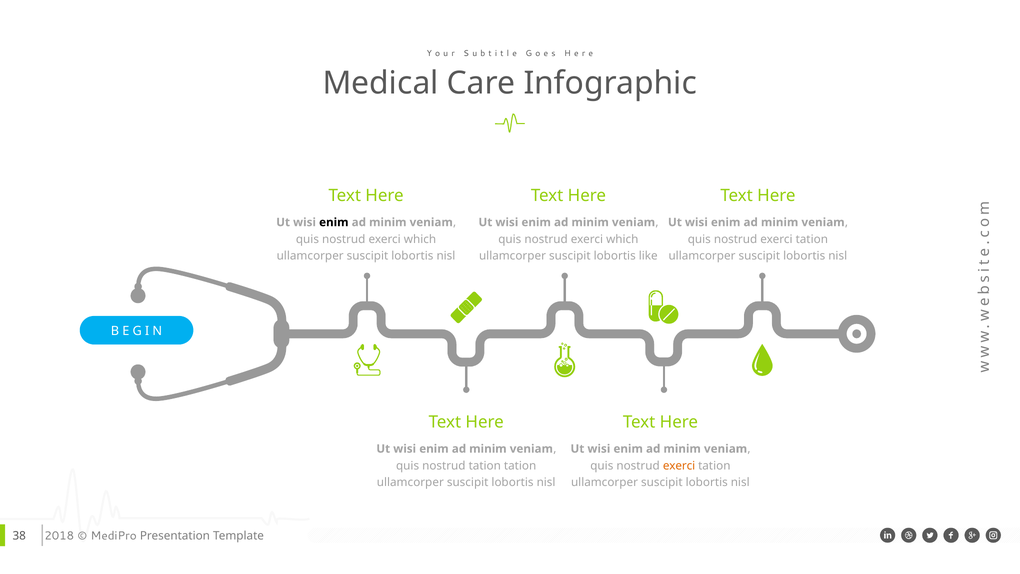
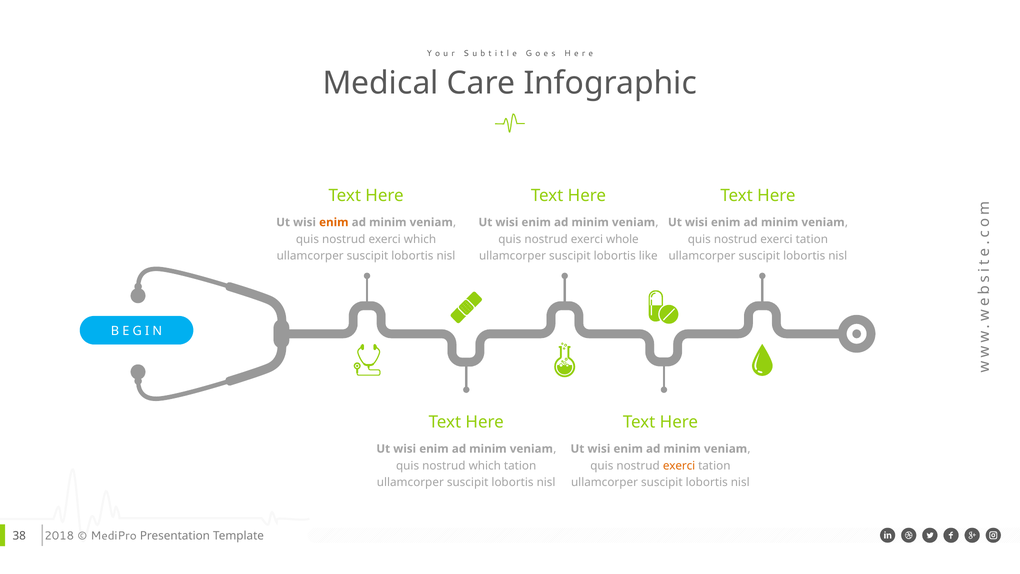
enim at (334, 222) colour: black -> orange
which at (622, 239): which -> whole
nostrud tation: tation -> which
